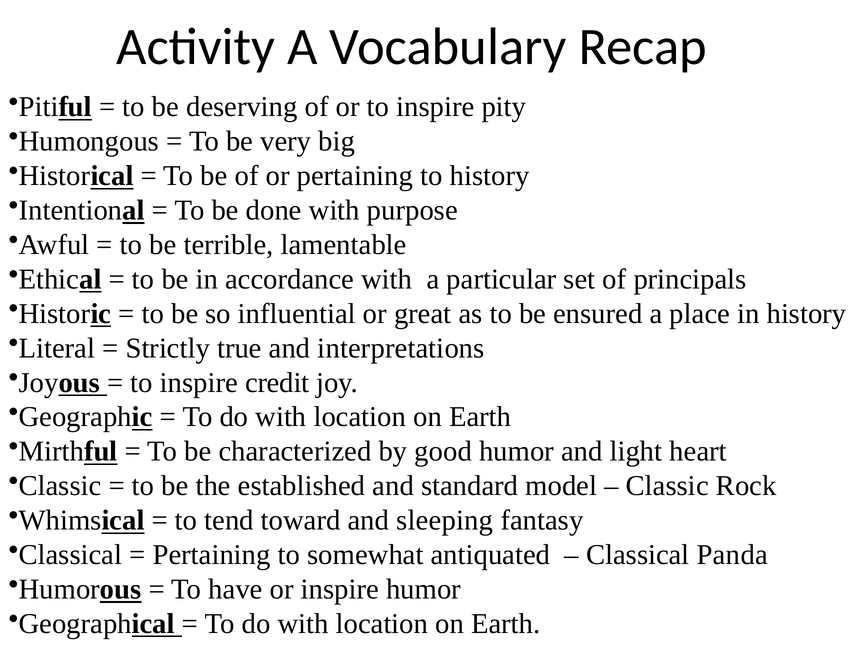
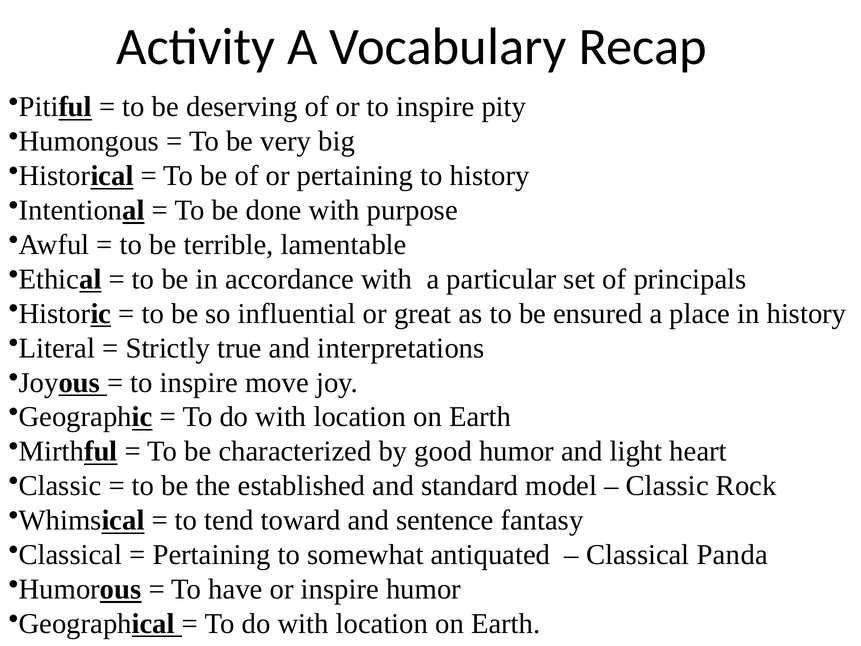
credit: credit -> move
sleeping: sleeping -> sentence
